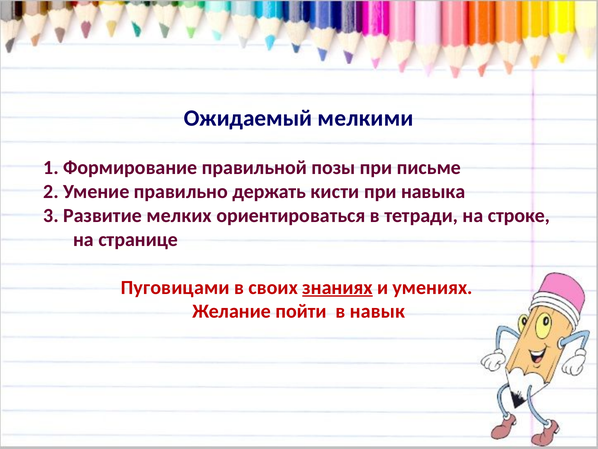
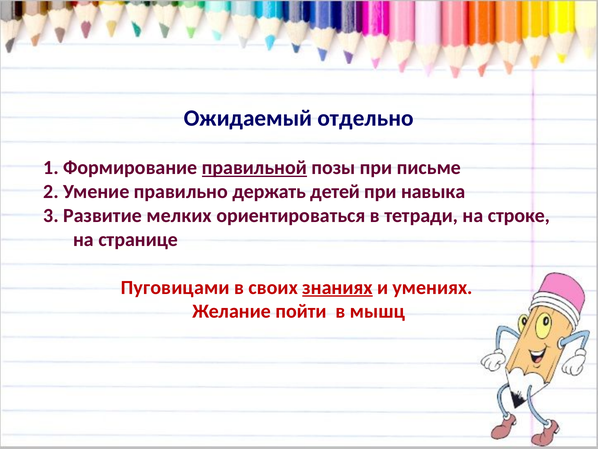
мелкими: мелкими -> отдельно
правильной underline: none -> present
кисти: кисти -> детей
навык: навык -> мышц
